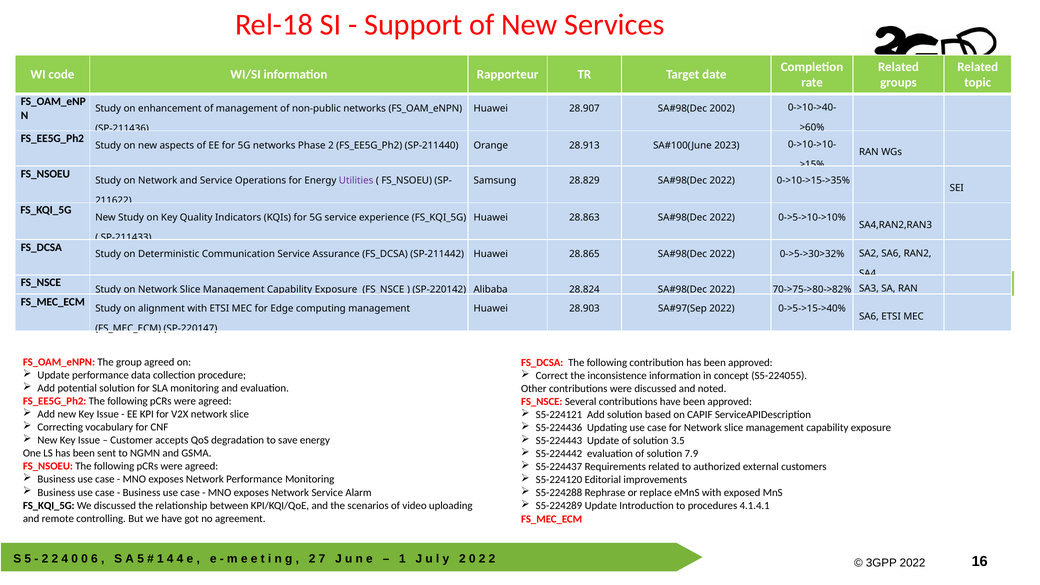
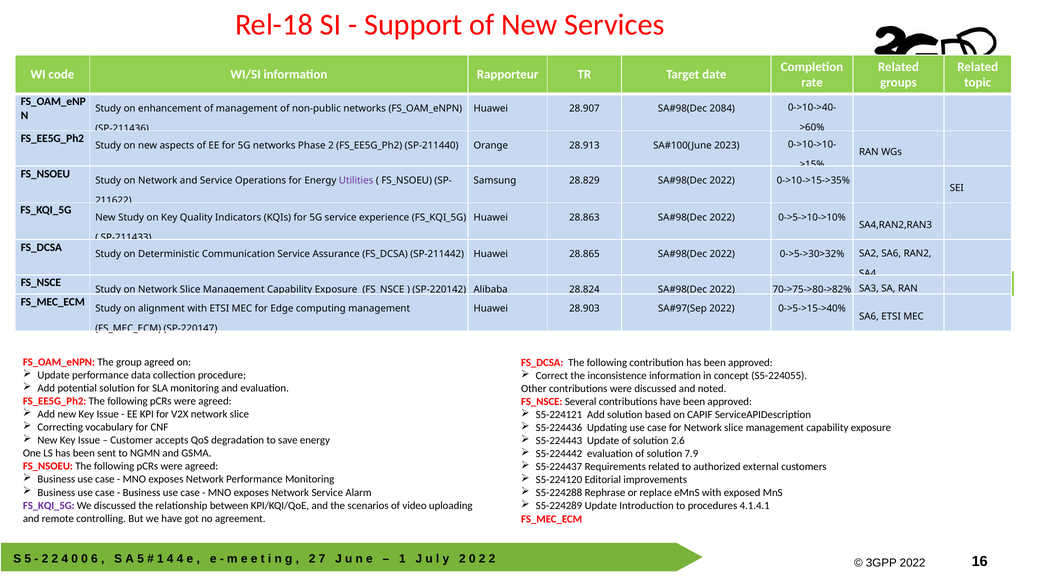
2002: 2002 -> 2084
3.5: 3.5 -> 2.6
FS_KQI_5G at (49, 505) colour: black -> purple
